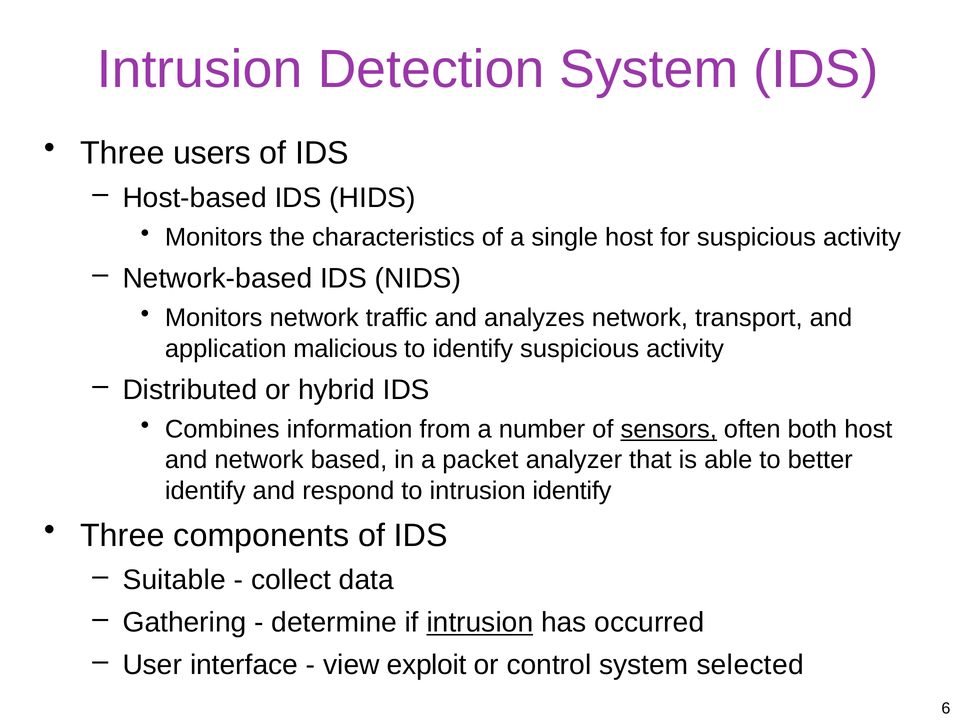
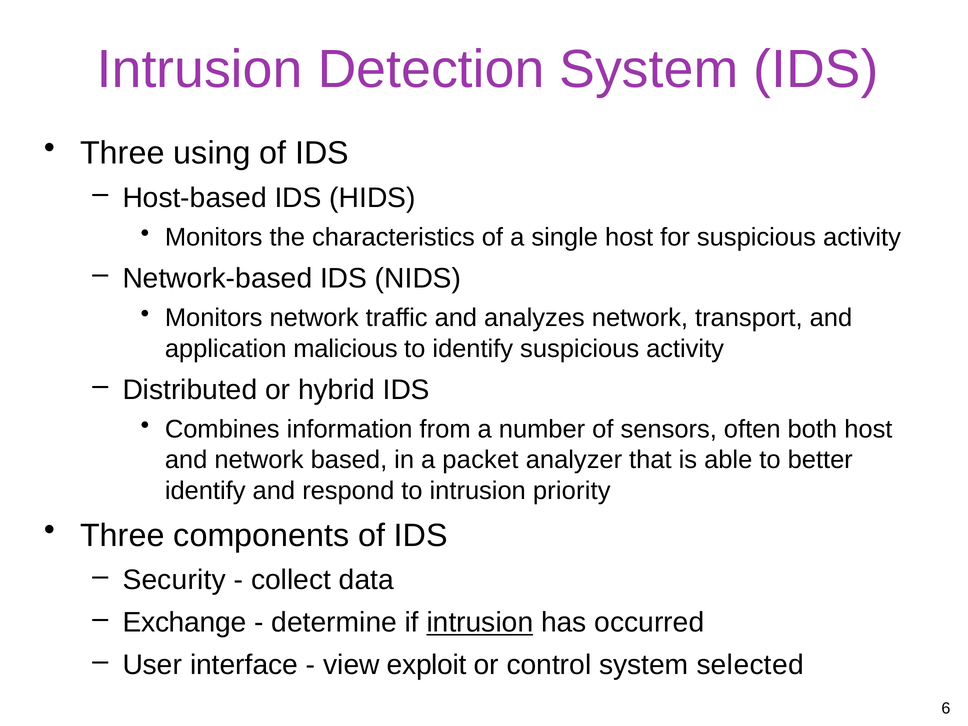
users: users -> using
sensors underline: present -> none
intrusion identify: identify -> priority
Suitable: Suitable -> Security
Gathering: Gathering -> Exchange
